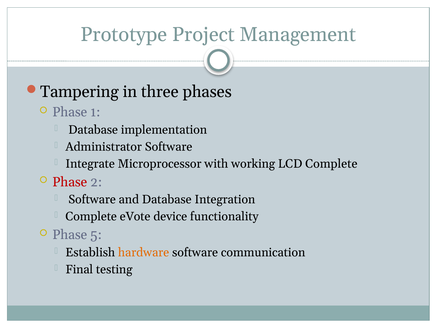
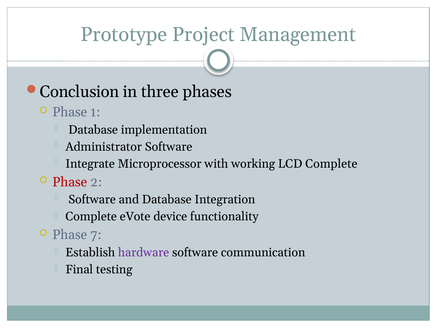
Tampering: Tampering -> Conclusion
5: 5 -> 7
hardware colour: orange -> purple
